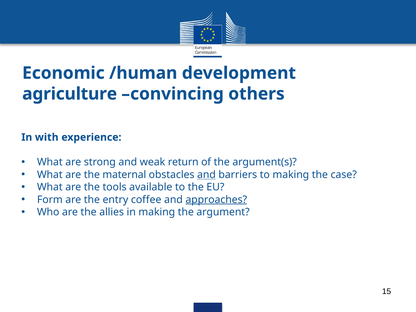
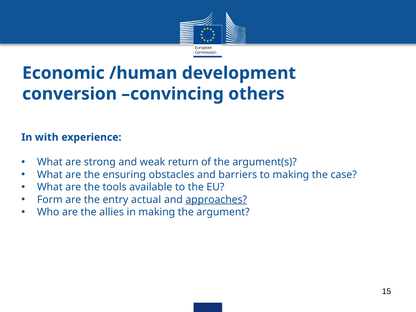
agriculture: agriculture -> conversion
maternal: maternal -> ensuring
and at (206, 175) underline: present -> none
coffee: coffee -> actual
